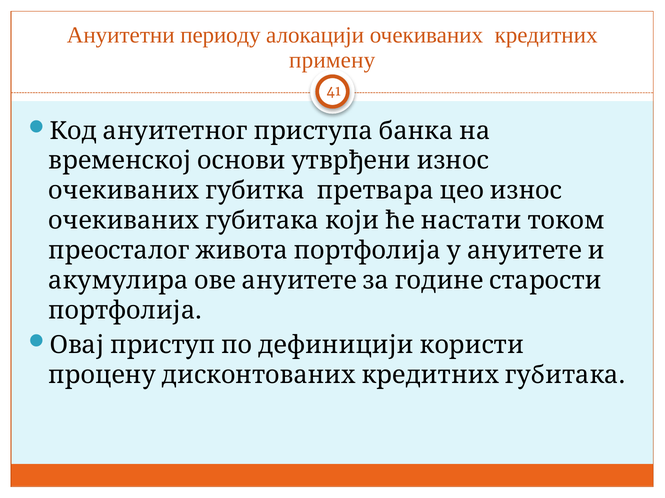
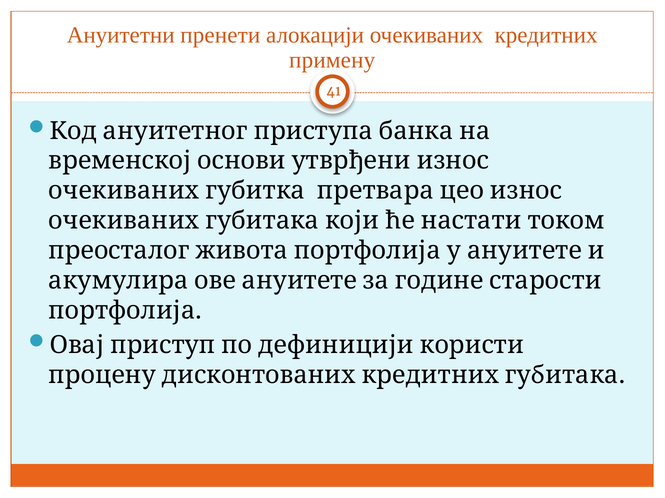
периоду: периоду -> пренети
